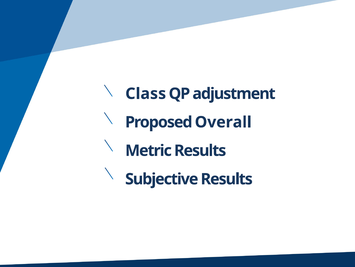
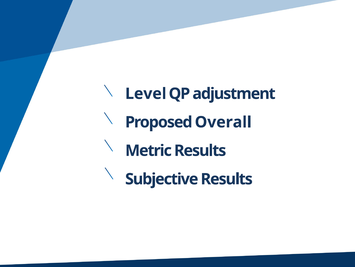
Class: Class -> Level
